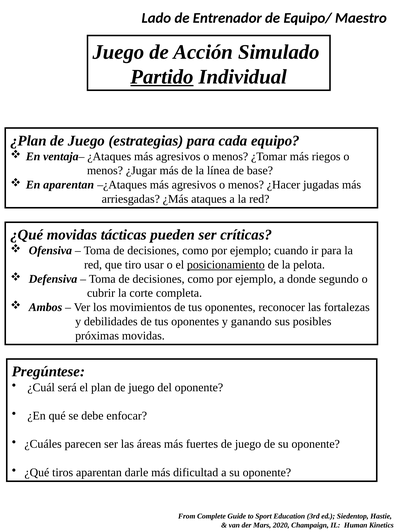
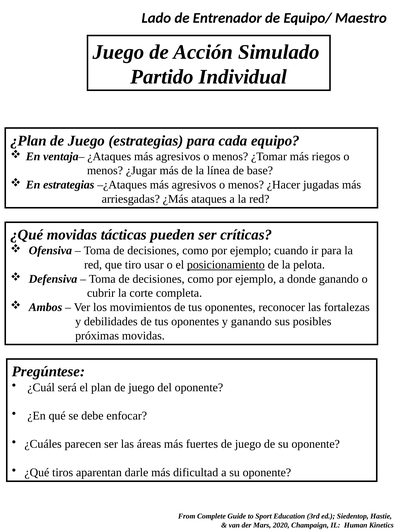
Partido underline: present -> none
En aparentan: aparentan -> estrategias
donde segundo: segundo -> ganando
